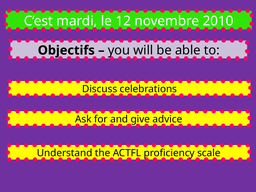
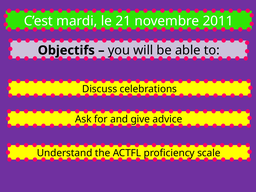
12: 12 -> 21
2010: 2010 -> 2011
